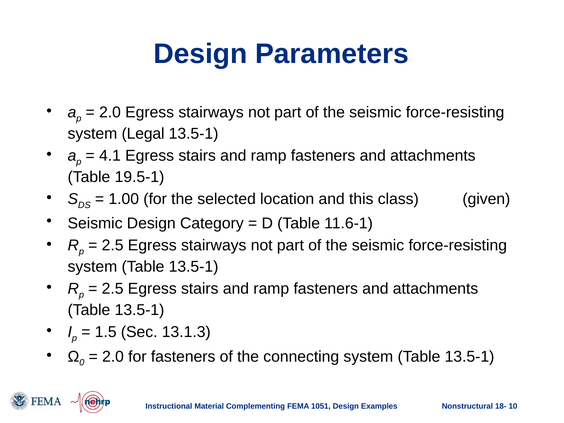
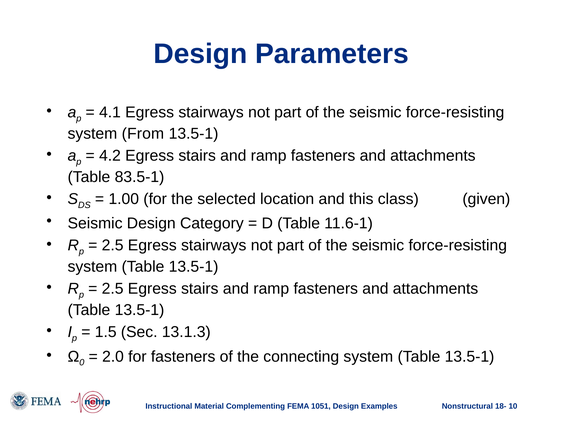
2.0 at (110, 112): 2.0 -> 4.1
Legal: Legal -> From
4.1: 4.1 -> 4.2
19.5-1: 19.5-1 -> 83.5-1
